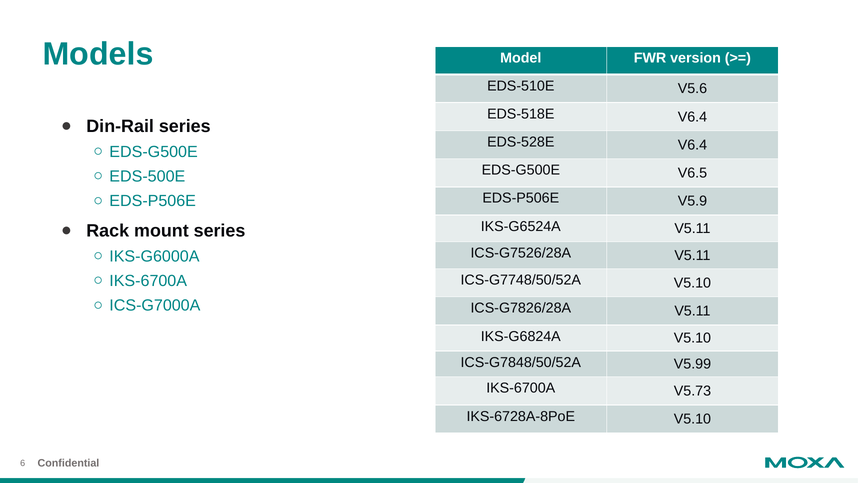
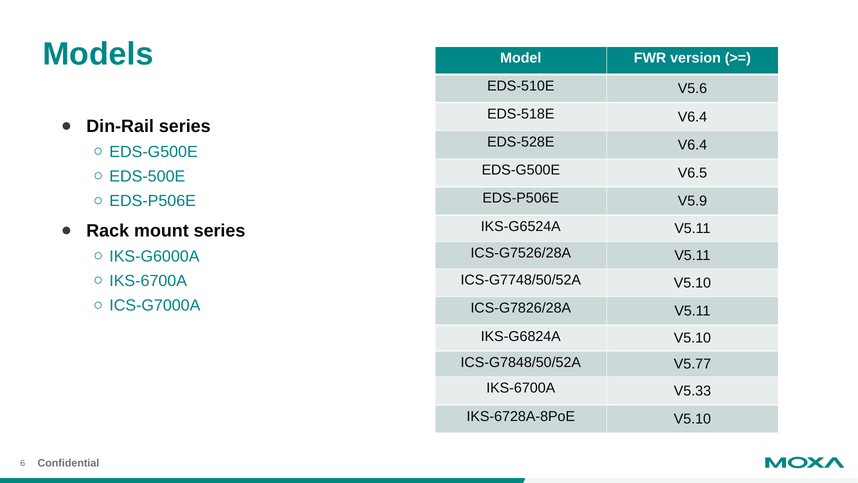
V5.99: V5.99 -> V5.77
V5.73: V5.73 -> V5.33
